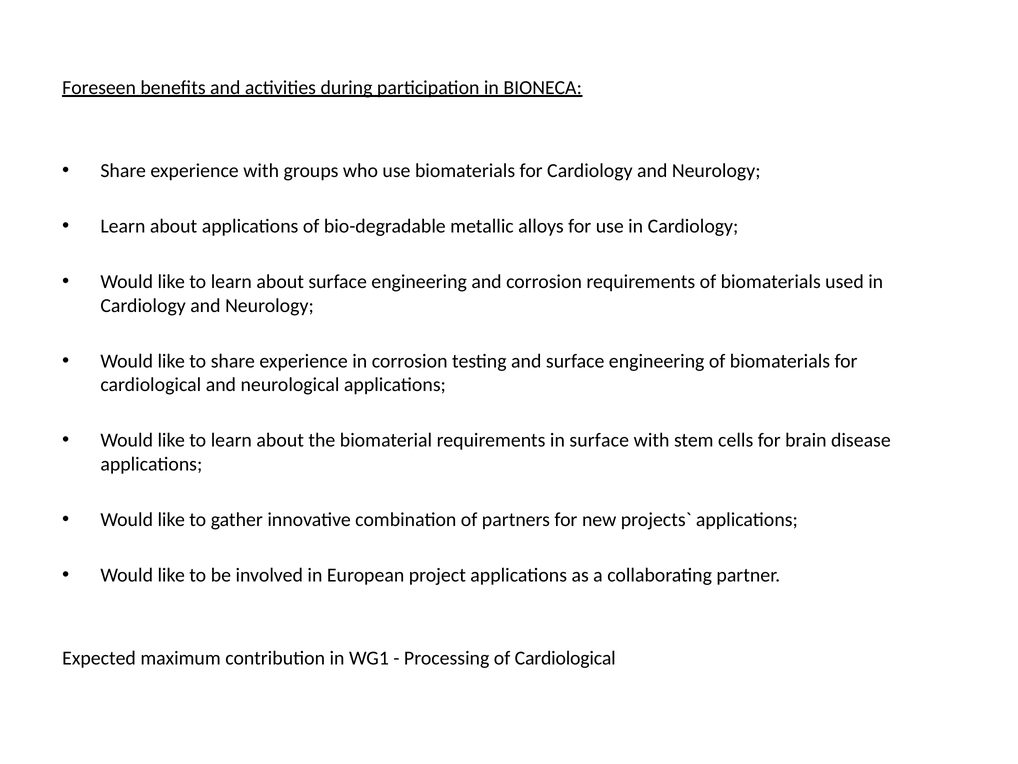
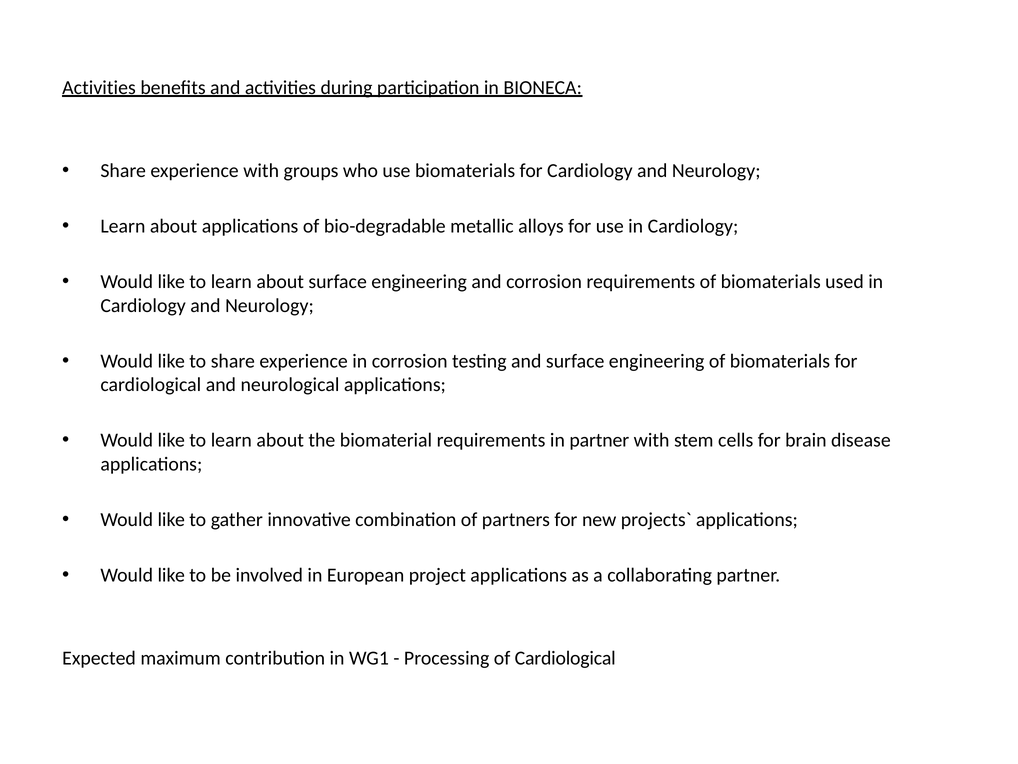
Foreseen at (99, 87): Foreseen -> Activities
in surface: surface -> partner
